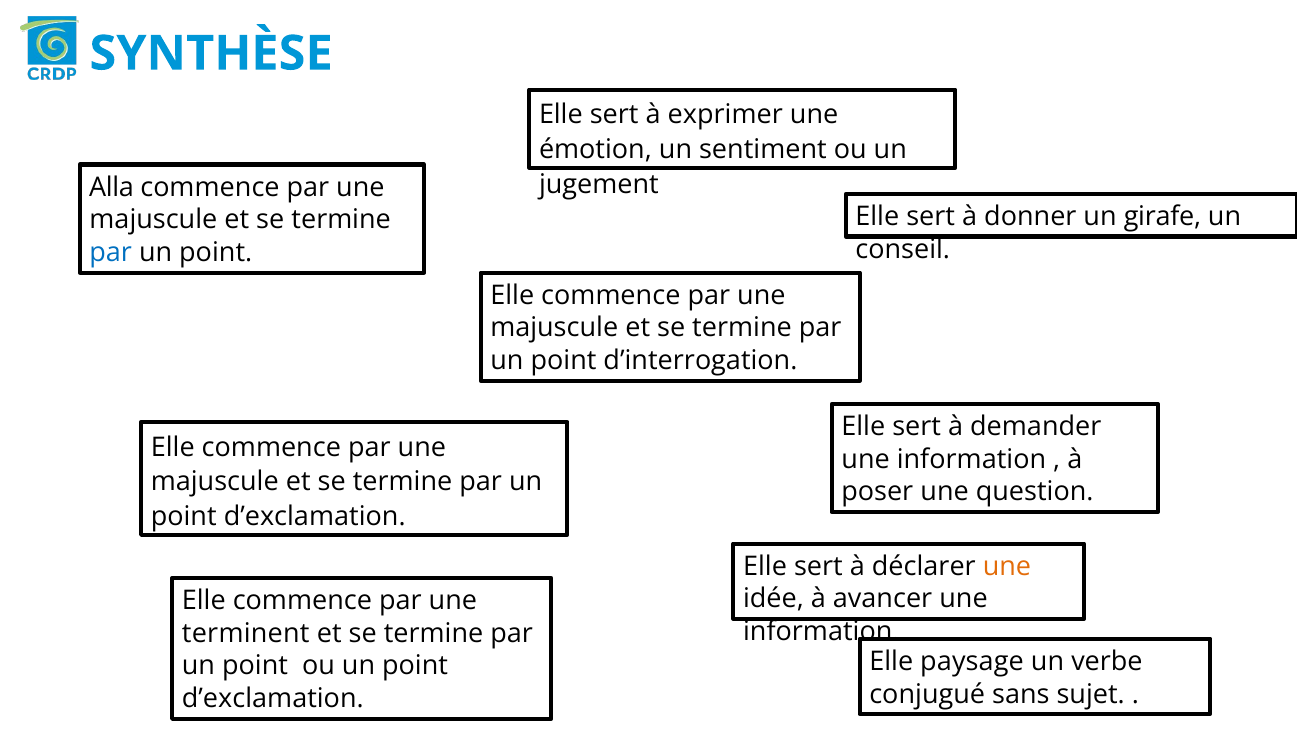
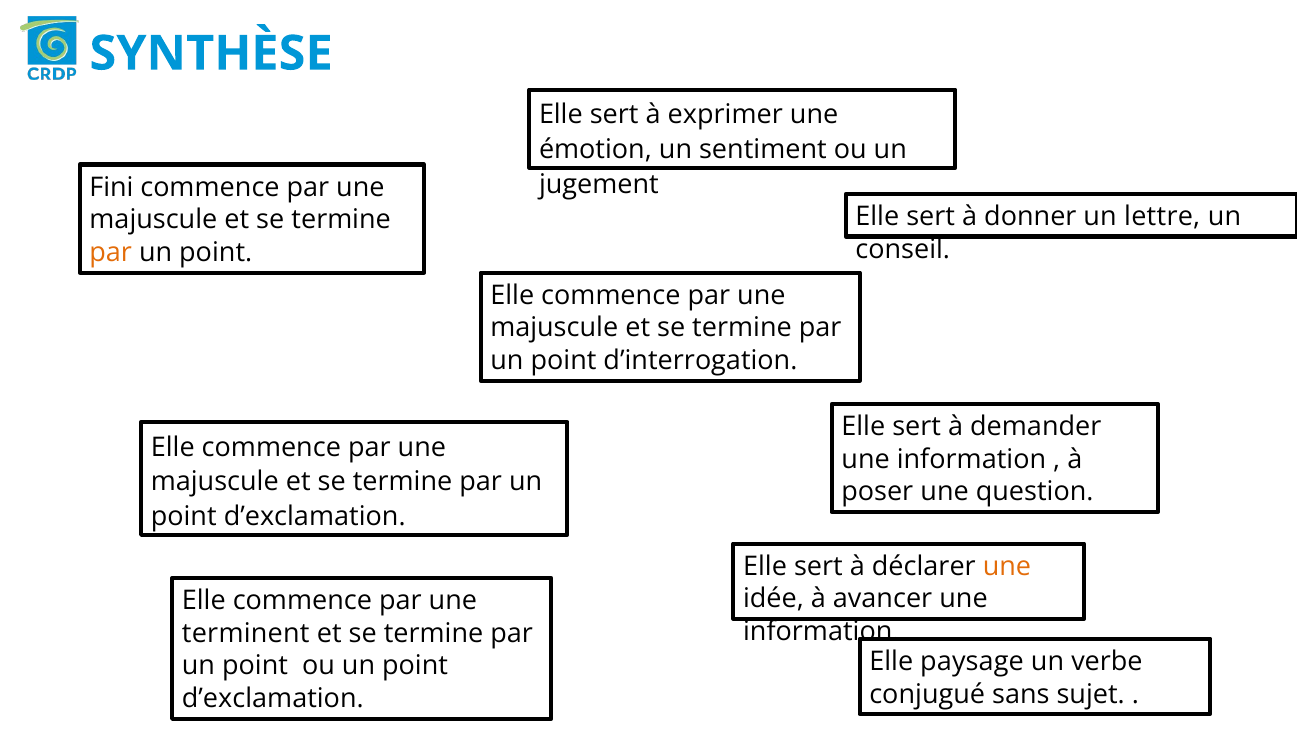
Alla: Alla -> Fini
girafe: girafe -> lettre
par at (111, 252) colour: blue -> orange
